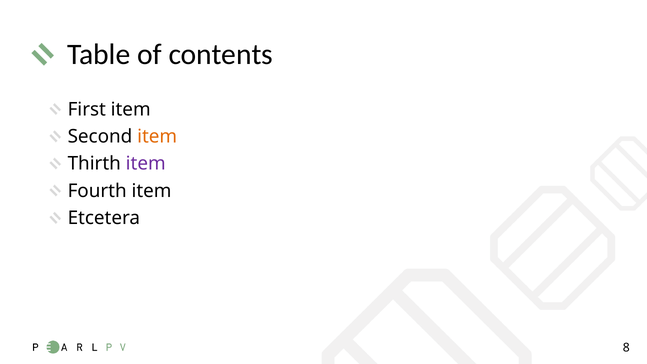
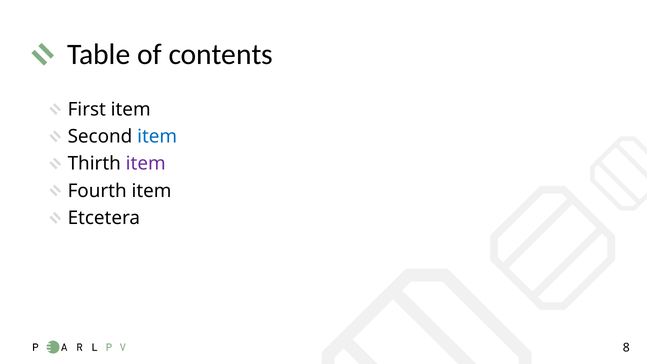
item at (157, 137) colour: orange -> blue
